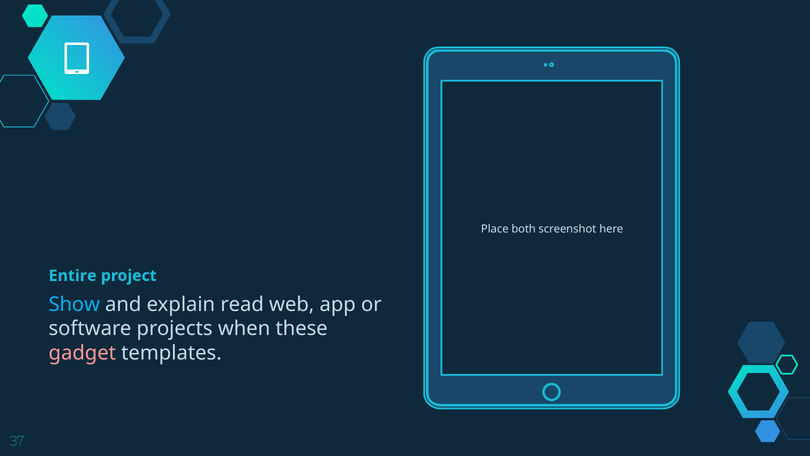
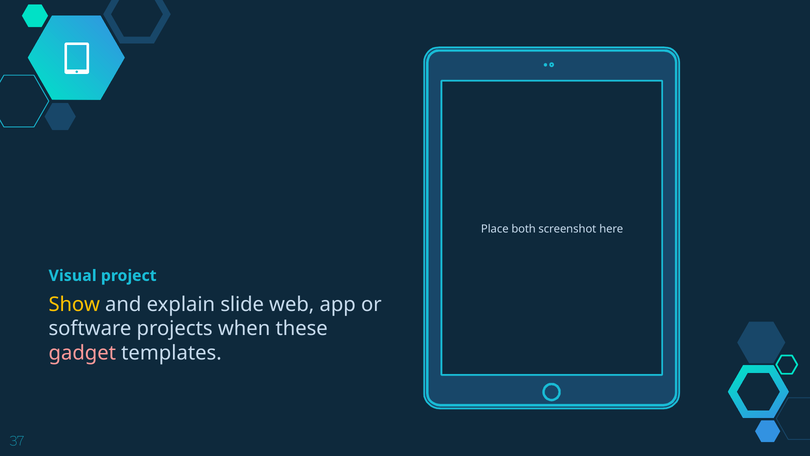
Entire: Entire -> Visual
Show colour: light blue -> yellow
read: read -> slide
